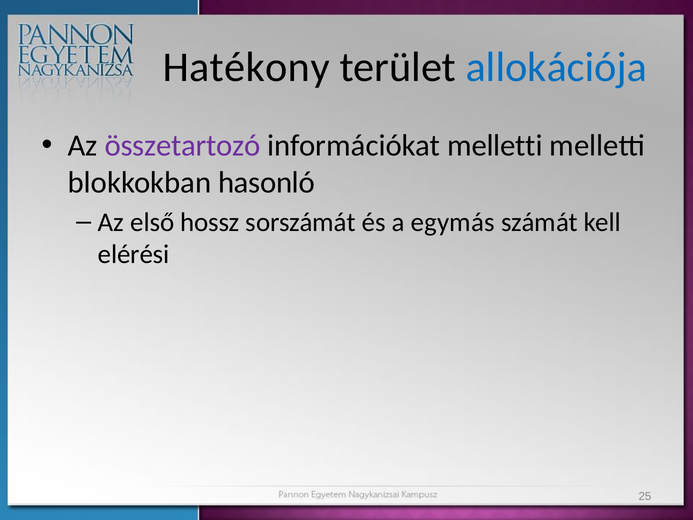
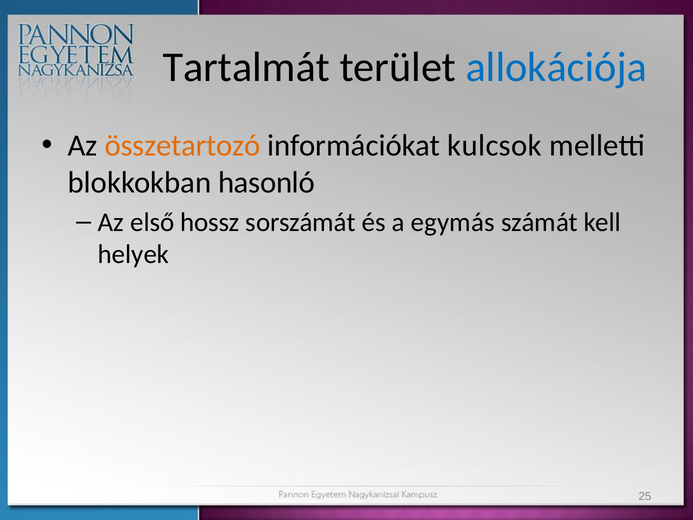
Hatékony: Hatékony -> Tartalmát
összetartozó colour: purple -> orange
információkat melletti: melletti -> kulcsok
elérési: elérési -> helyek
